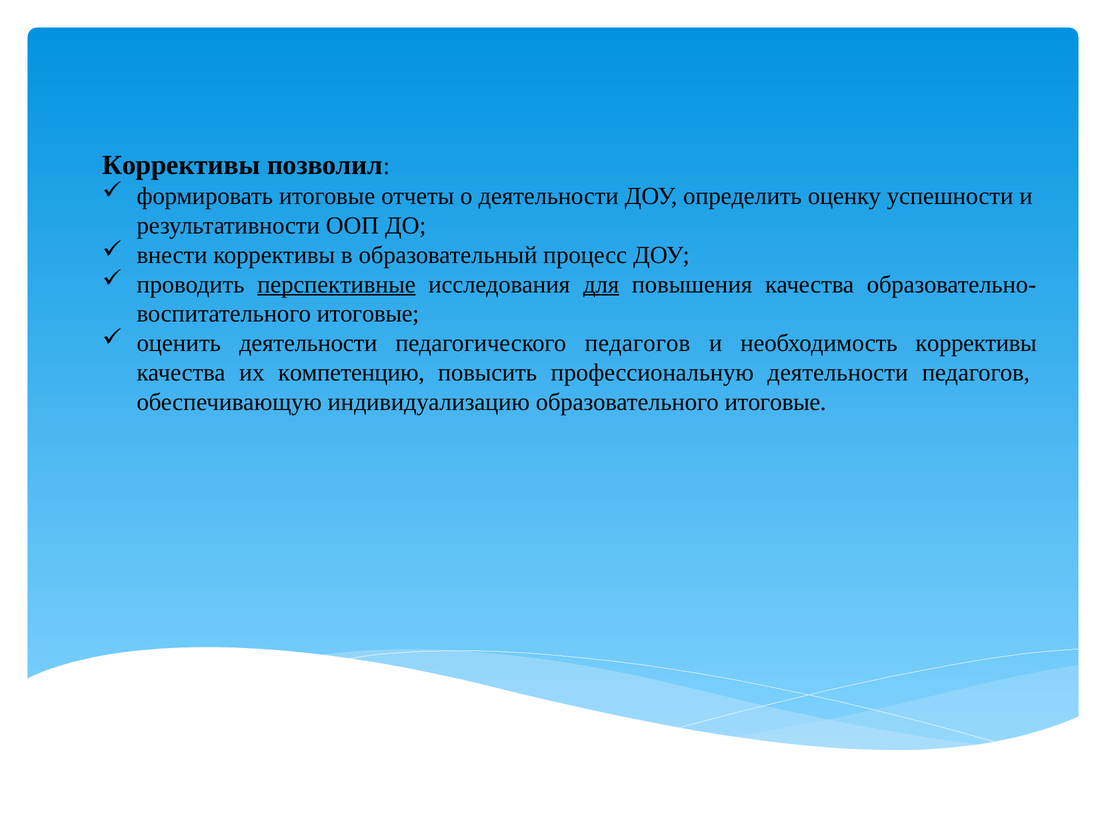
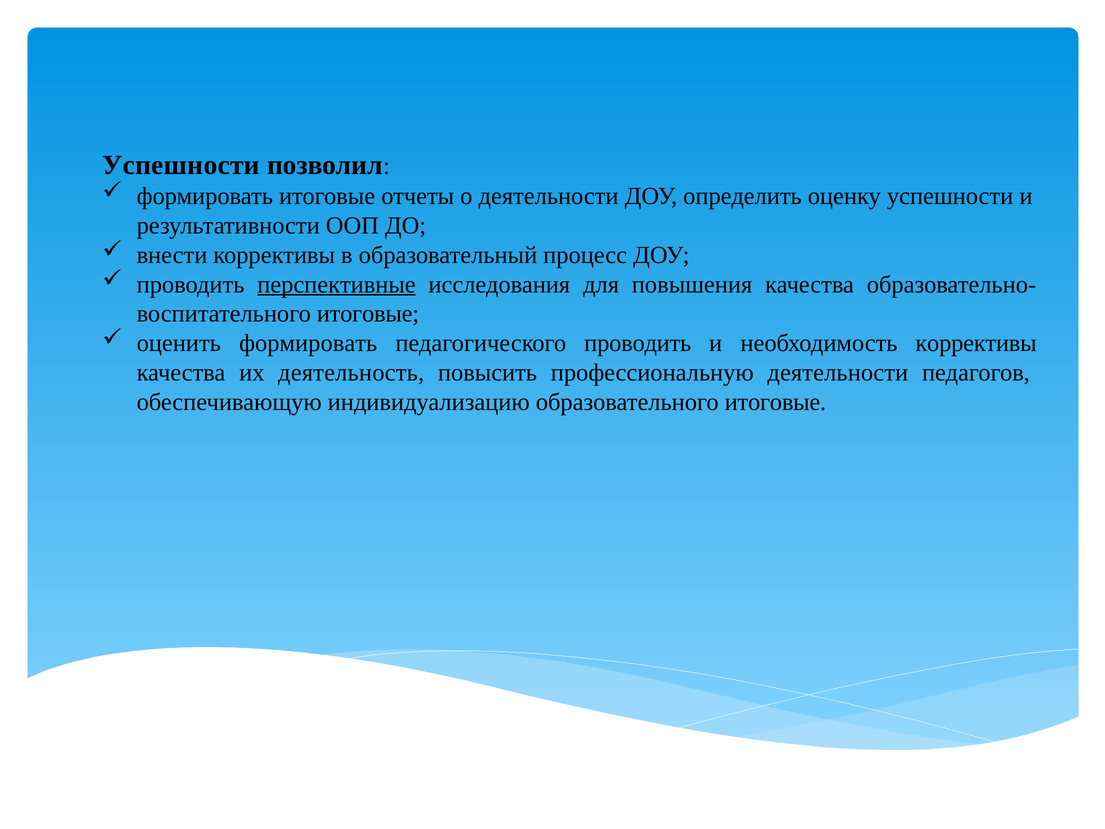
Коррективы at (181, 165): Коррективы -> Успешности
для underline: present -> none
оценить деятельности: деятельности -> формировать
педагогического педагогов: педагогов -> проводить
компетенцию: компетенцию -> деятельность
